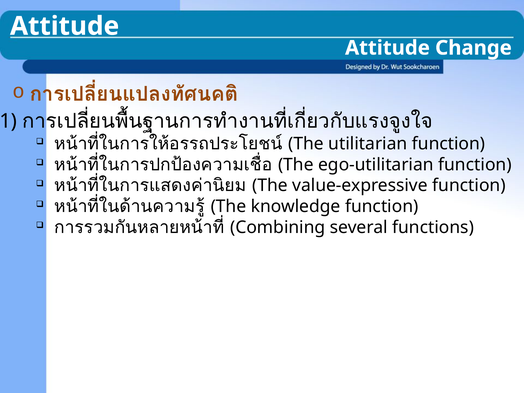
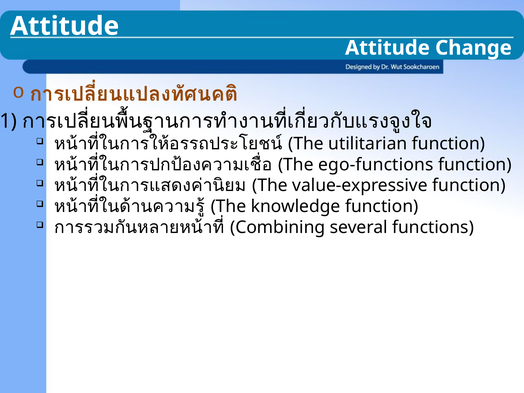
ego-utilitarian: ego-utilitarian -> ego-functions
